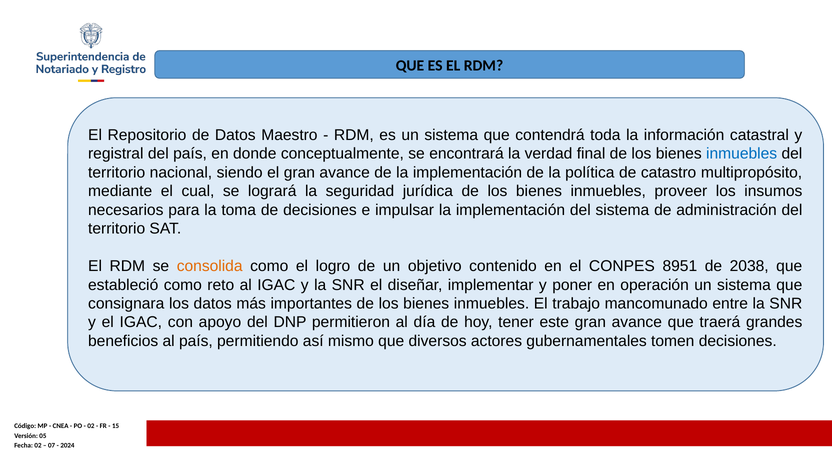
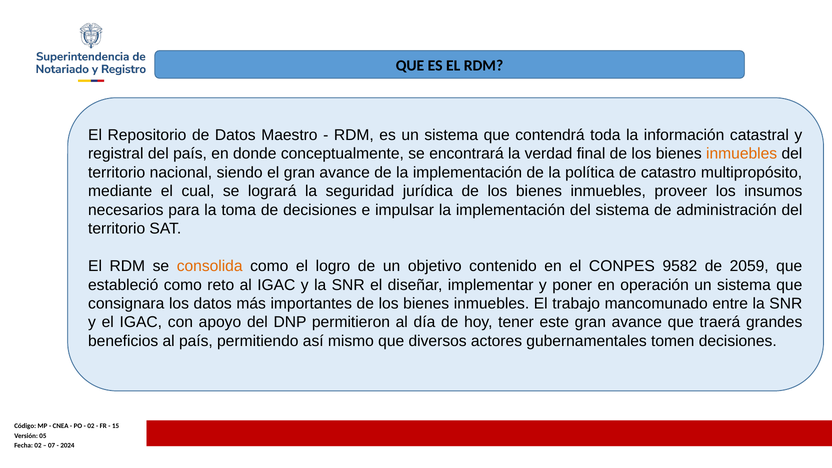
inmuebles at (742, 154) colour: blue -> orange
8951: 8951 -> 9582
2038: 2038 -> 2059
